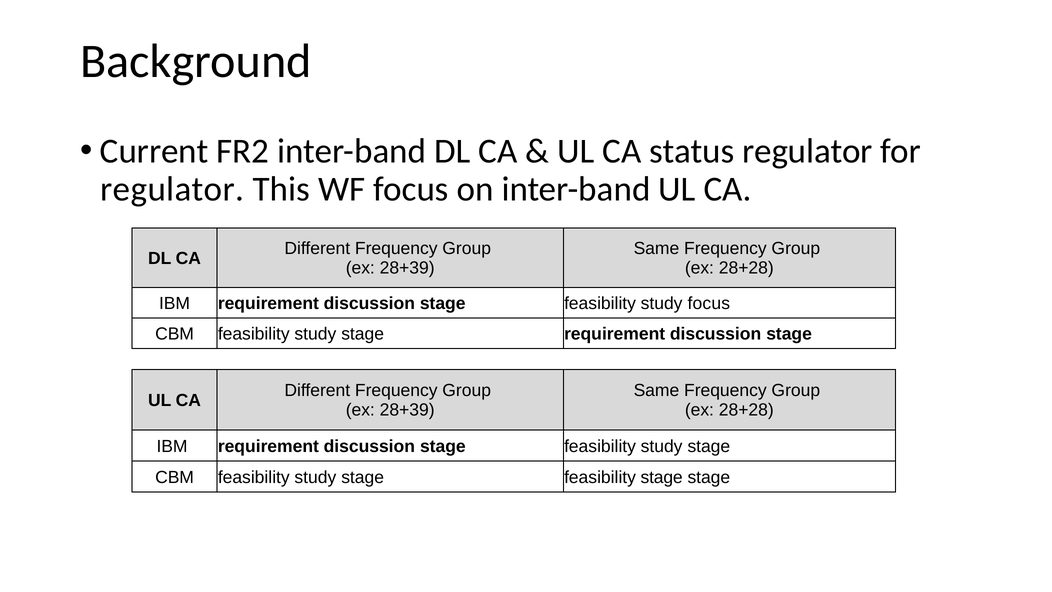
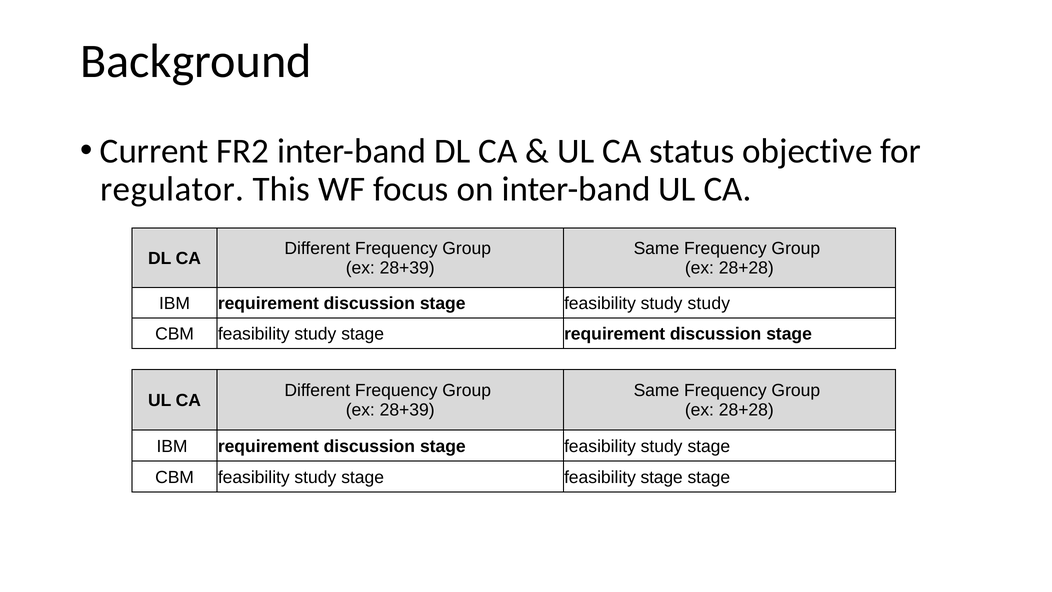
status regulator: regulator -> objective
study focus: focus -> study
